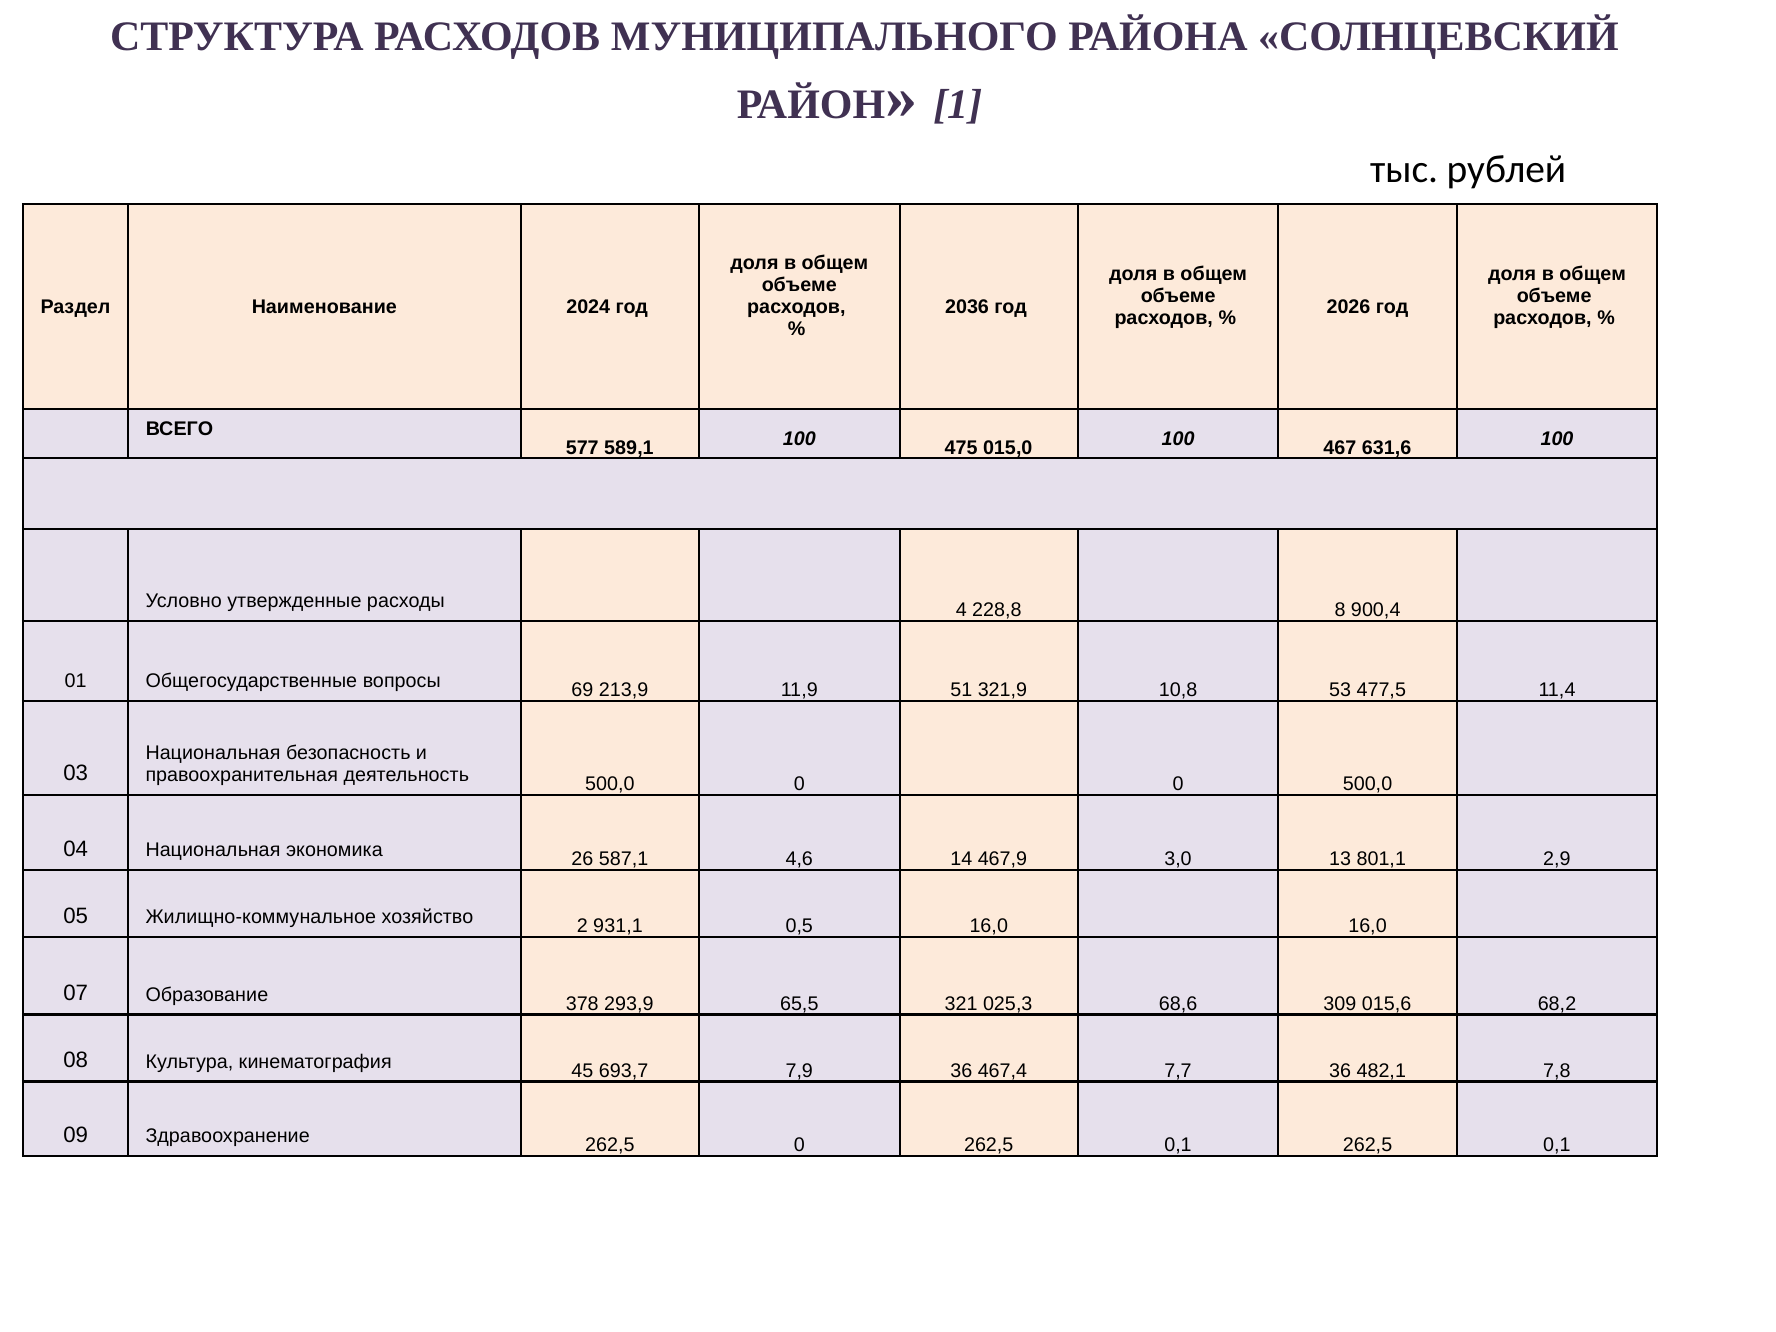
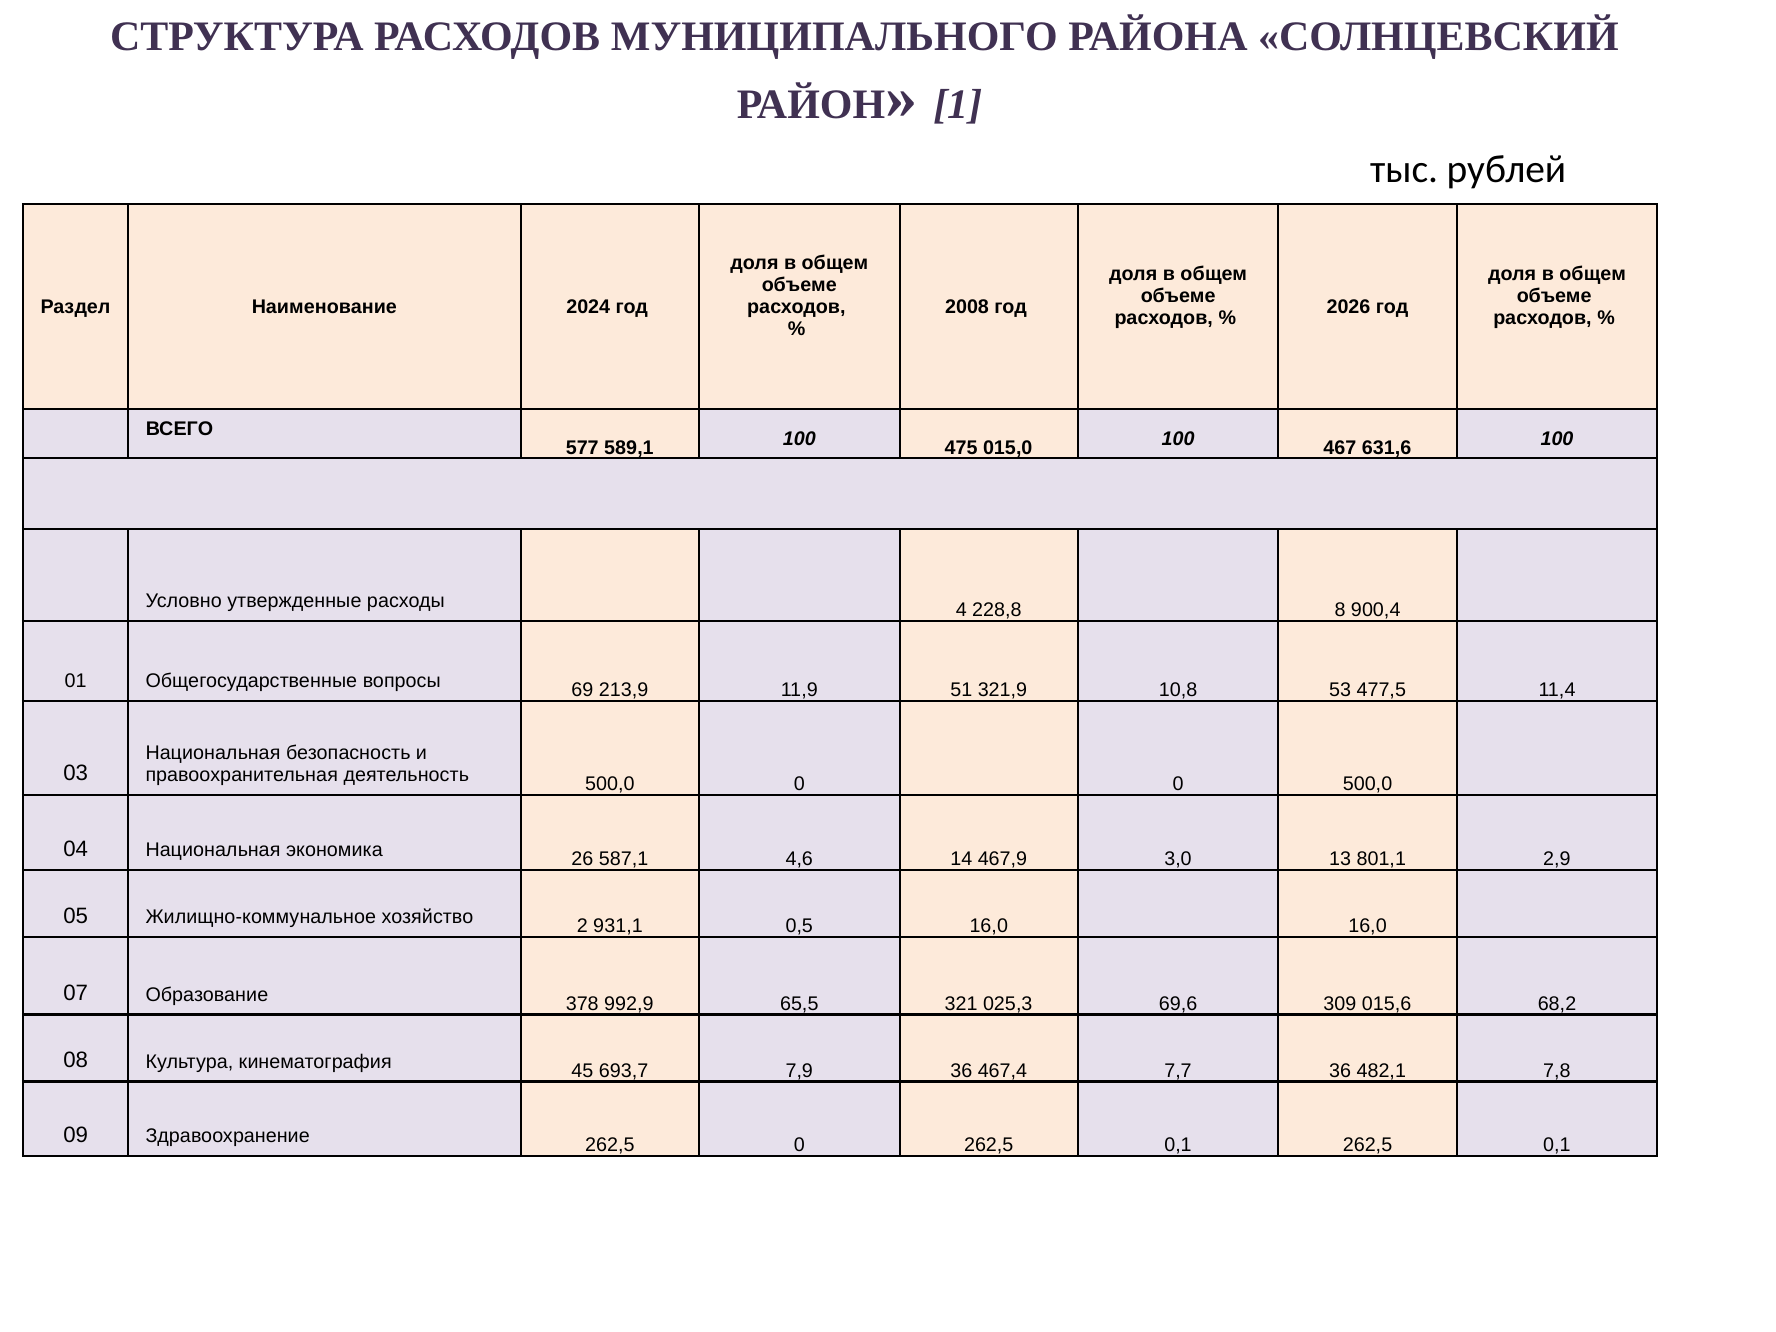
2036: 2036 -> 2008
293,9: 293,9 -> 992,9
68,6: 68,6 -> 69,6
